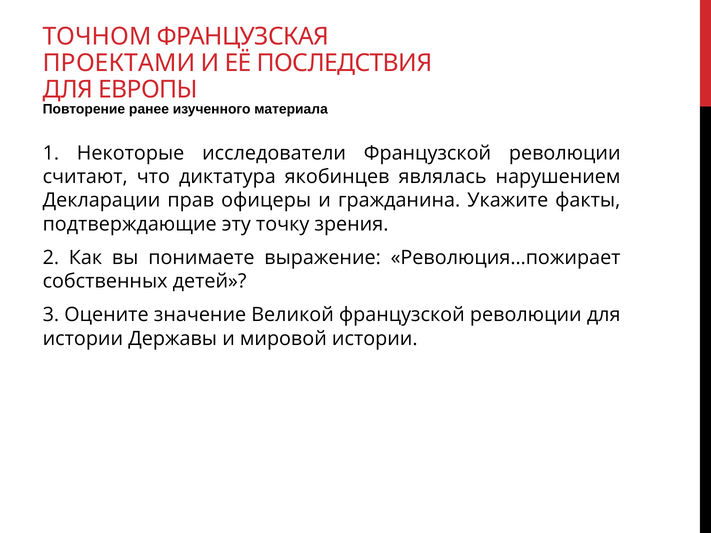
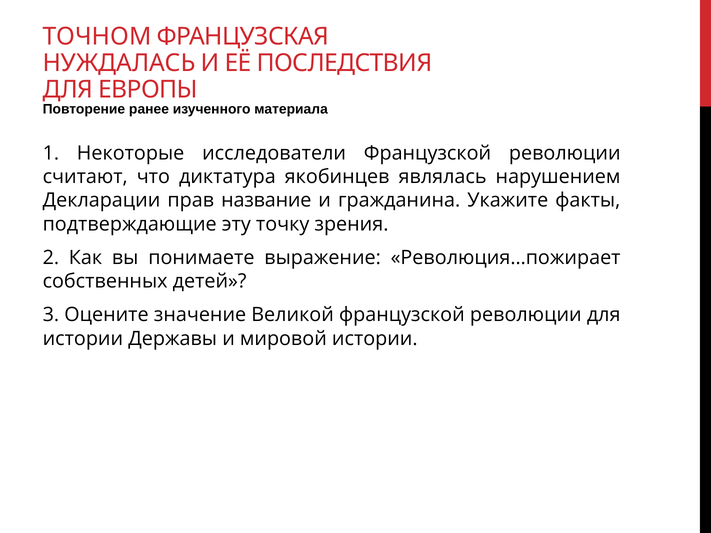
ПРОЕКТАМИ: ПРОЕКТАМИ -> НУЖДАЛАСЬ
офицеры: офицеры -> название
